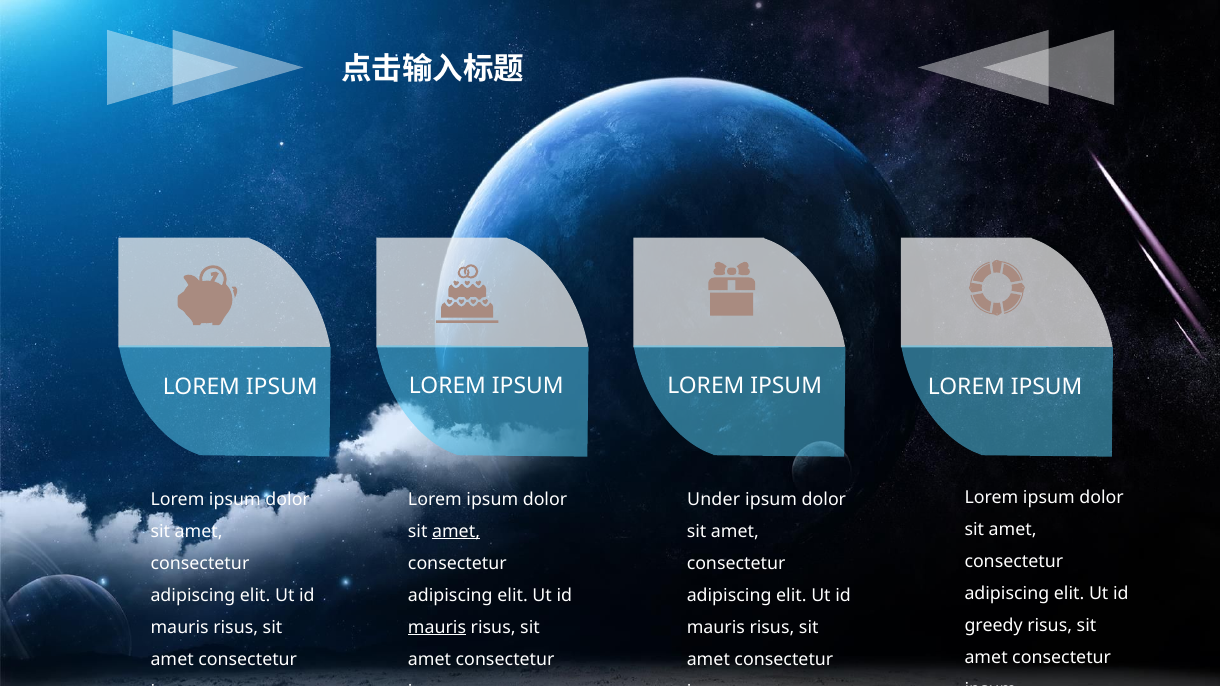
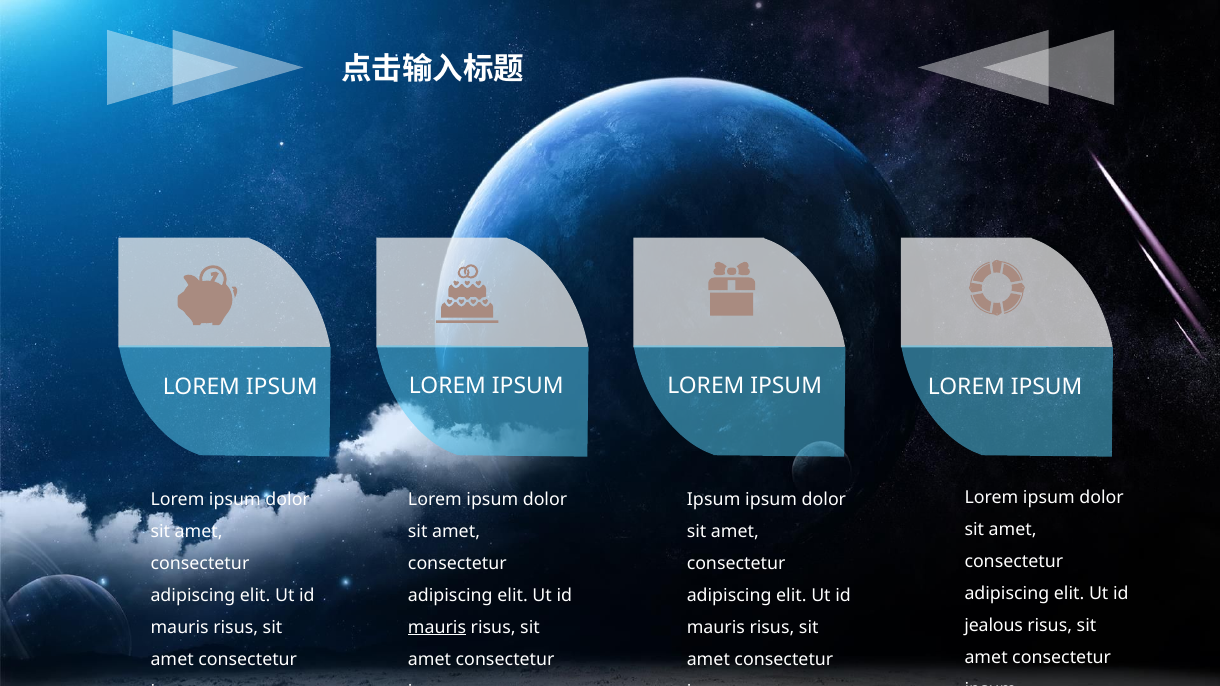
Under at (714, 500): Under -> Ipsum
amet at (456, 531) underline: present -> none
greedy: greedy -> jealous
